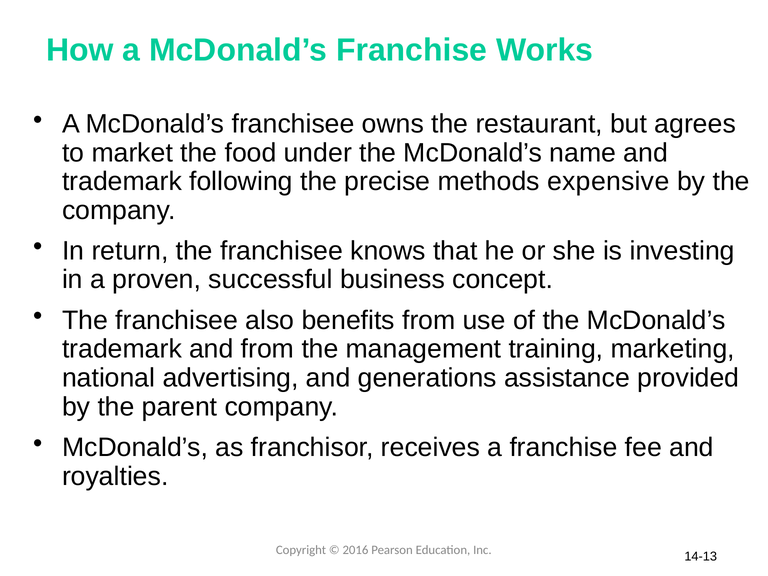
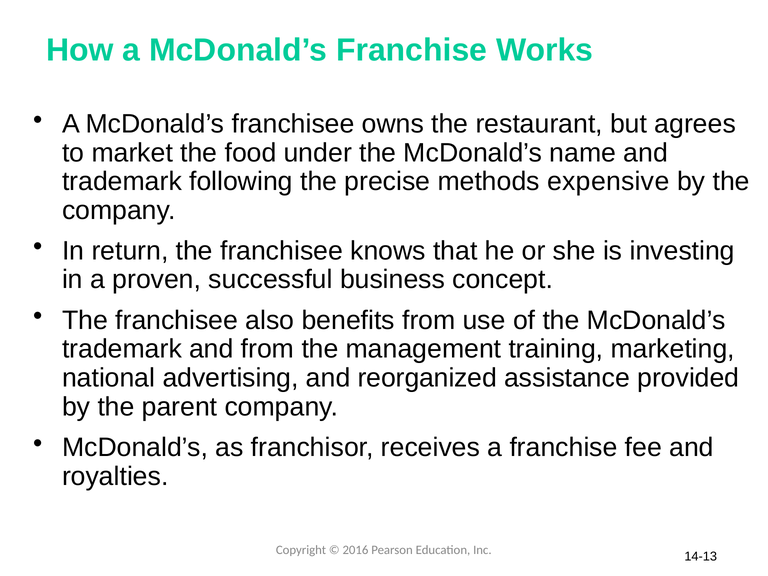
generations: generations -> reorganized
